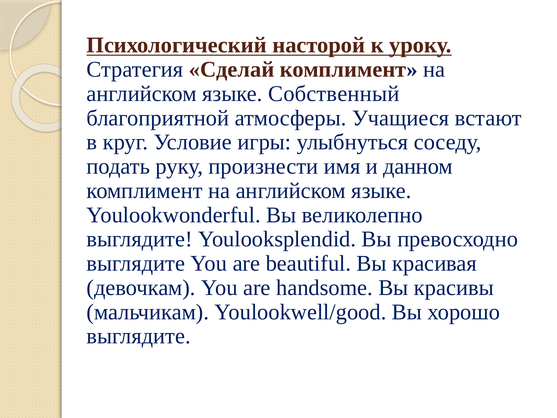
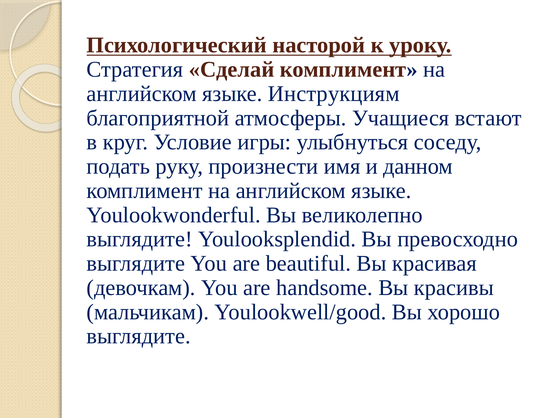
Собственный: Собственный -> Инструкциям
